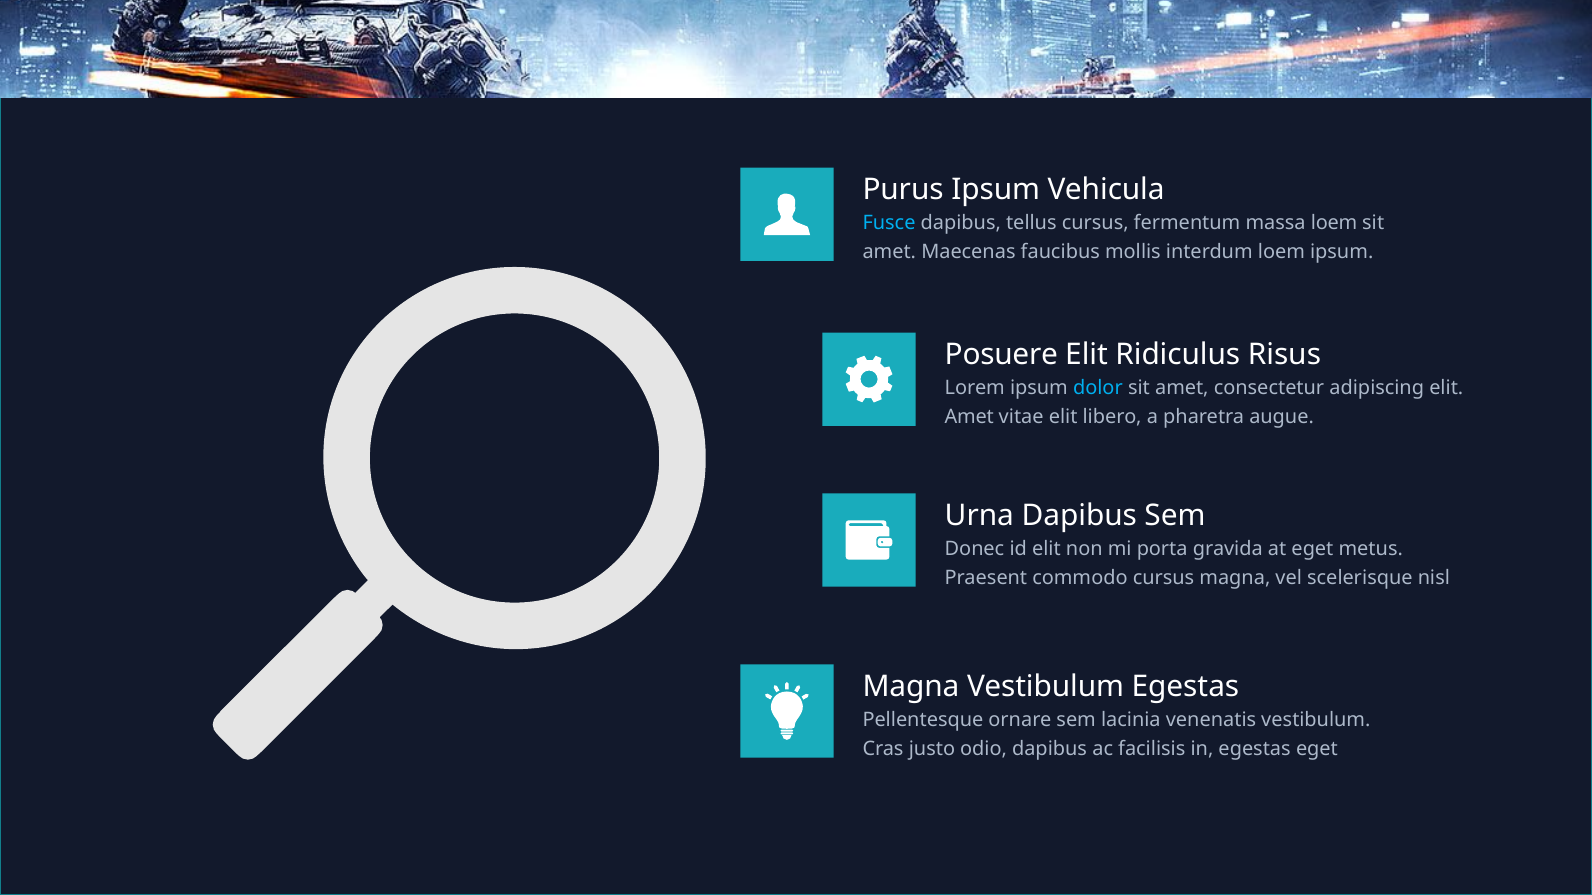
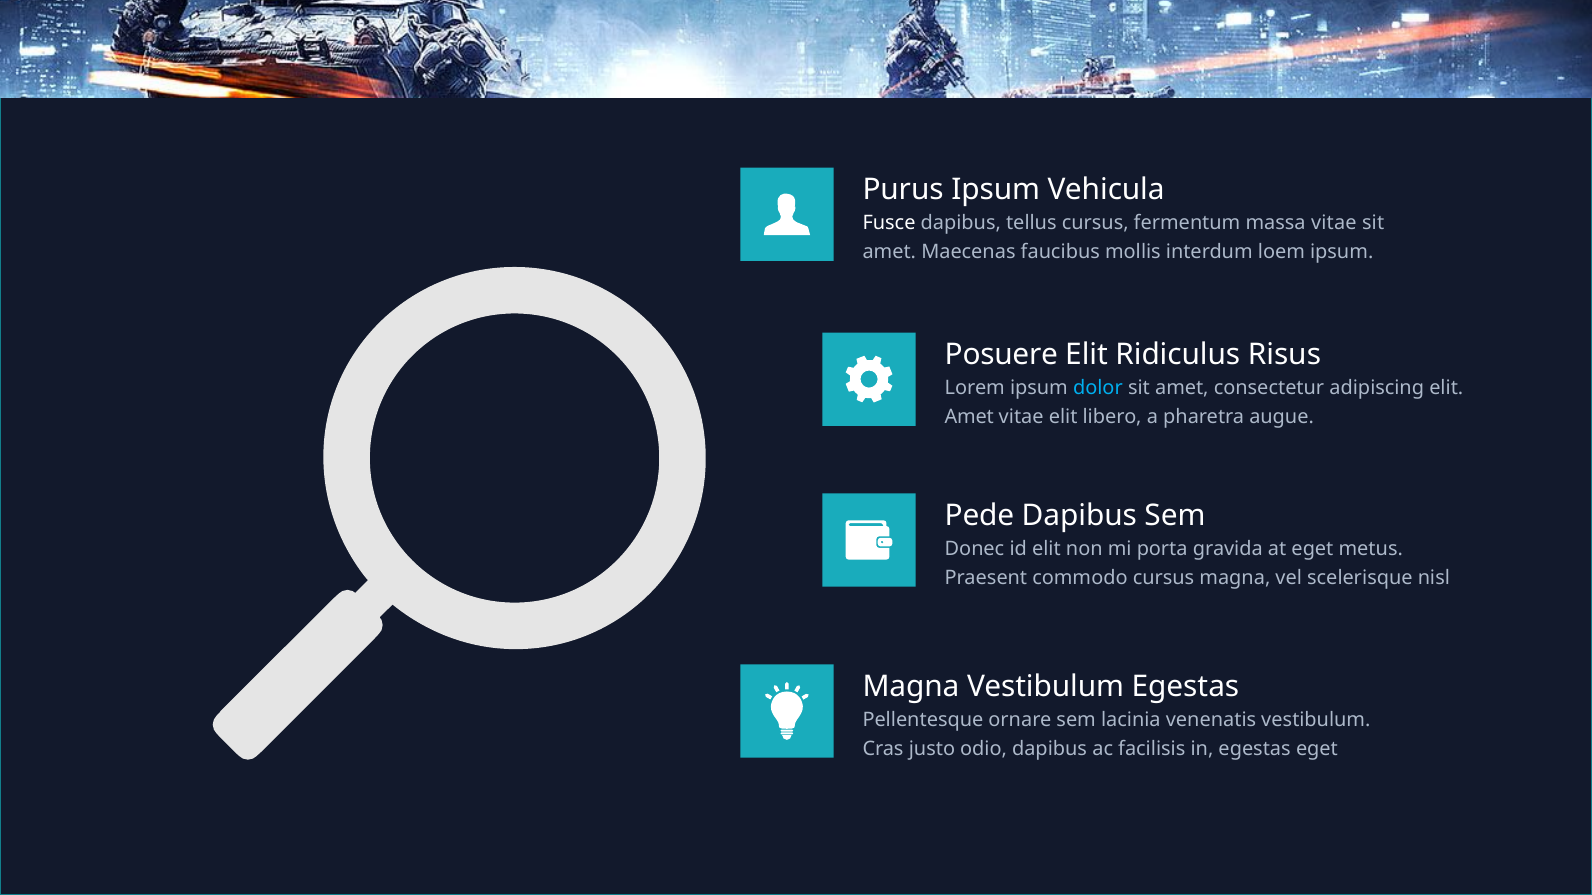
Fusce colour: light blue -> white
massa loem: loem -> vitae
Urna: Urna -> Pede
